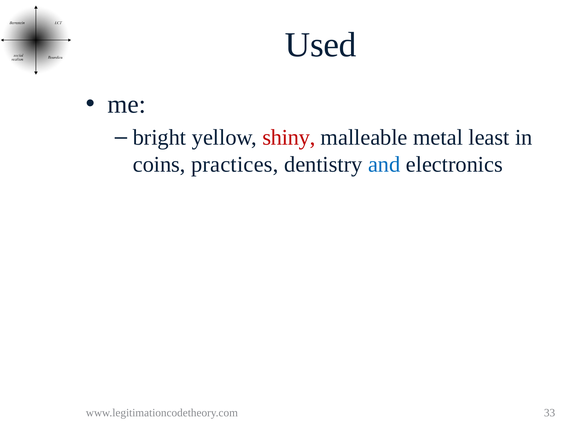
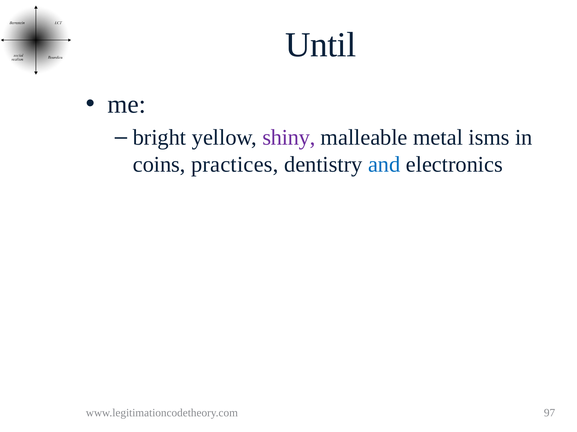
Used: Used -> Until
shiny colour: red -> purple
least: least -> isms
33: 33 -> 97
